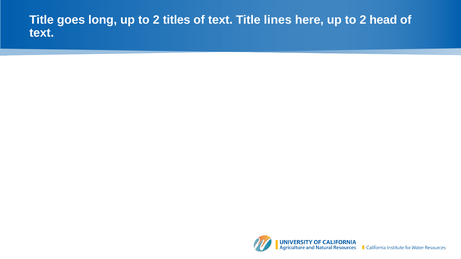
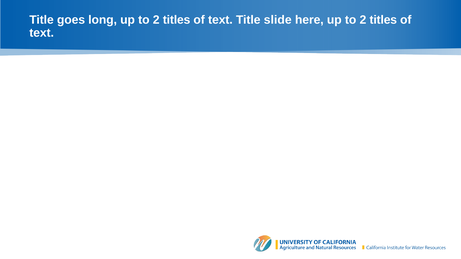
lines: lines -> slide
head at (383, 20): head -> titles
